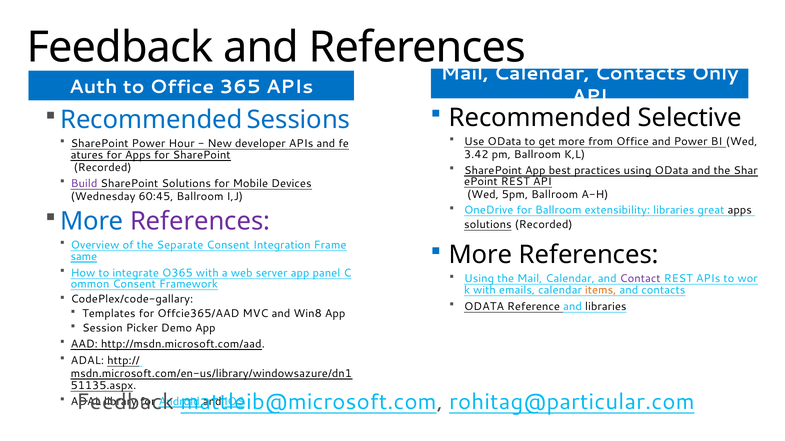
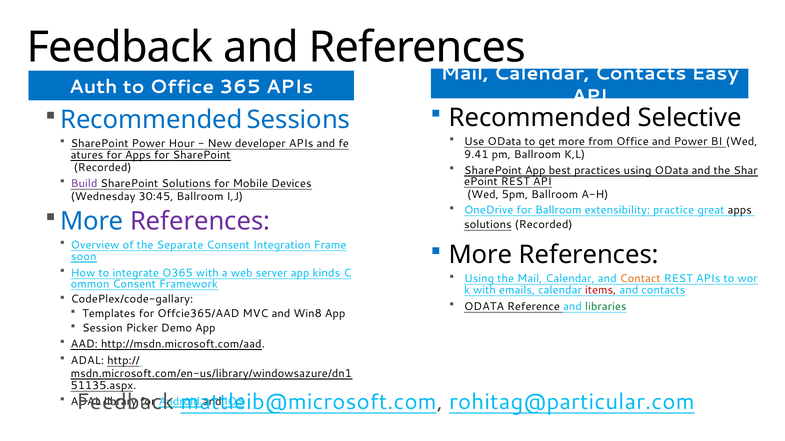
Only: Only -> Easy
3.42: 3.42 -> 9.41
60:45: 60:45 -> 30:45
extensibility libraries: libraries -> practice
same: same -> soon
panel: panel -> kinds
Contact colour: purple -> orange
items colour: orange -> red
libraries at (606, 307) colour: black -> green
